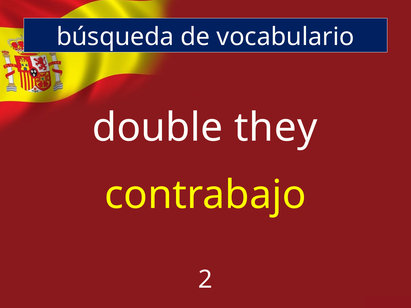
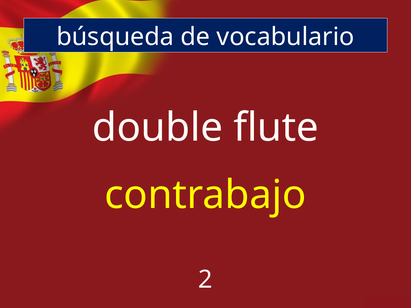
they: they -> flute
